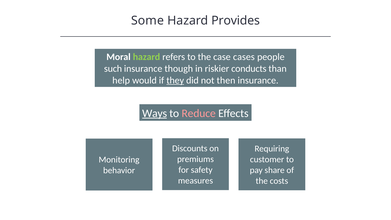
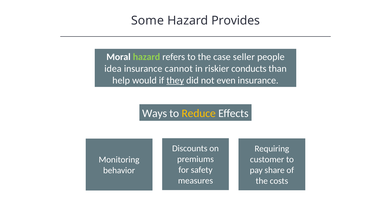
cases: cases -> seller
such: such -> idea
though: though -> cannot
then: then -> even
Ways underline: present -> none
Reduce colour: pink -> yellow
